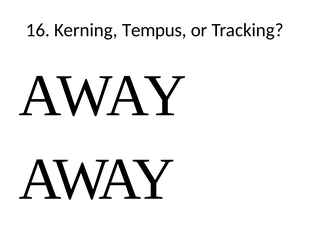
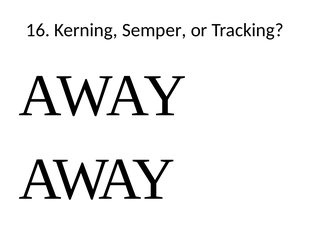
Tempus: Tempus -> Semper
